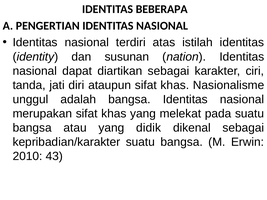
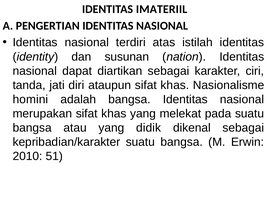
BEBERAPA: BEBERAPA -> IMATERIIL
unggul: unggul -> homini
43: 43 -> 51
